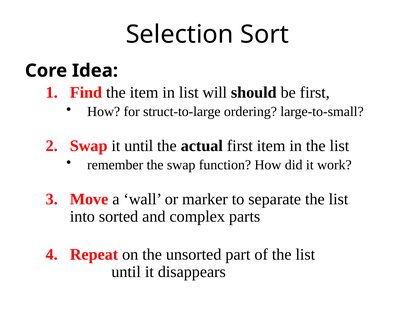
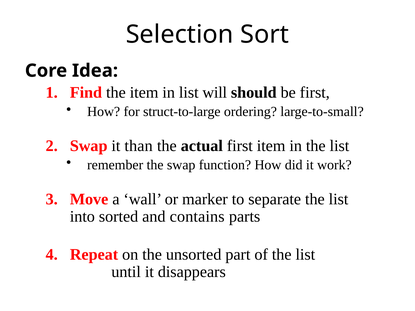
it until: until -> than
complex: complex -> contains
